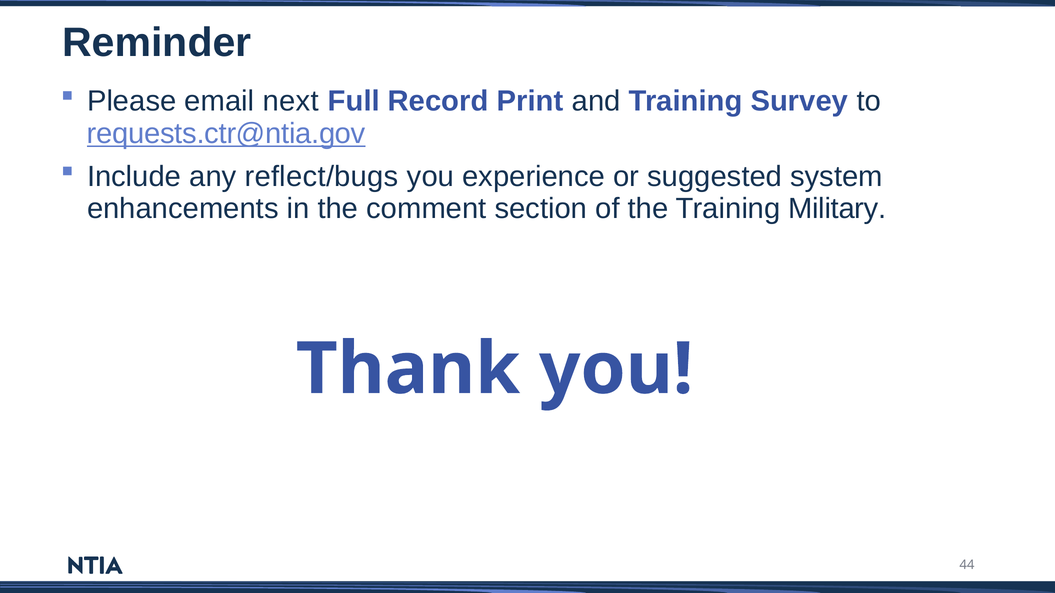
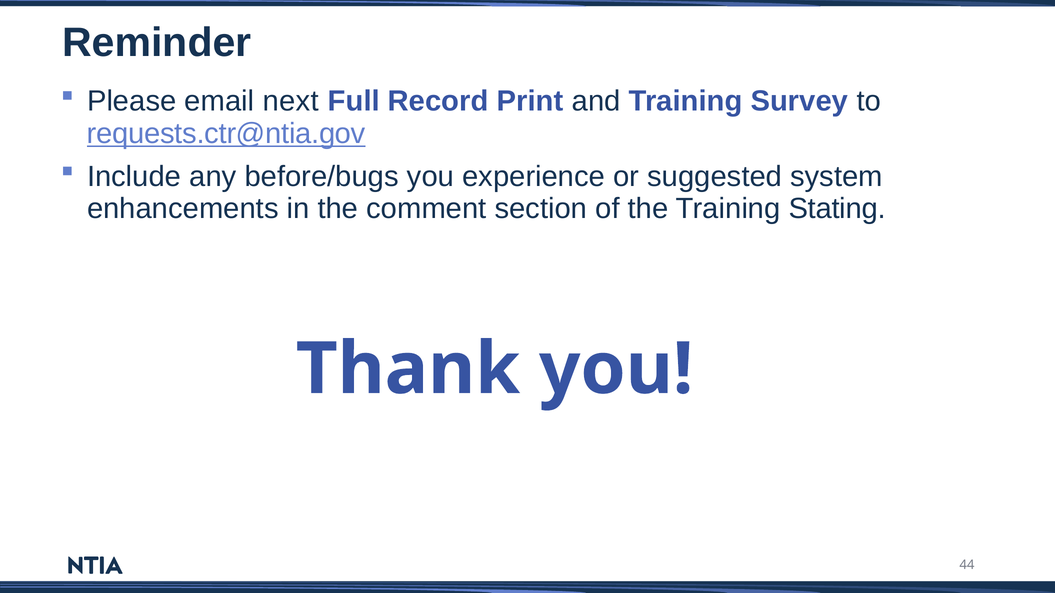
reflect/bugs: reflect/bugs -> before/bugs
Military: Military -> Stating
